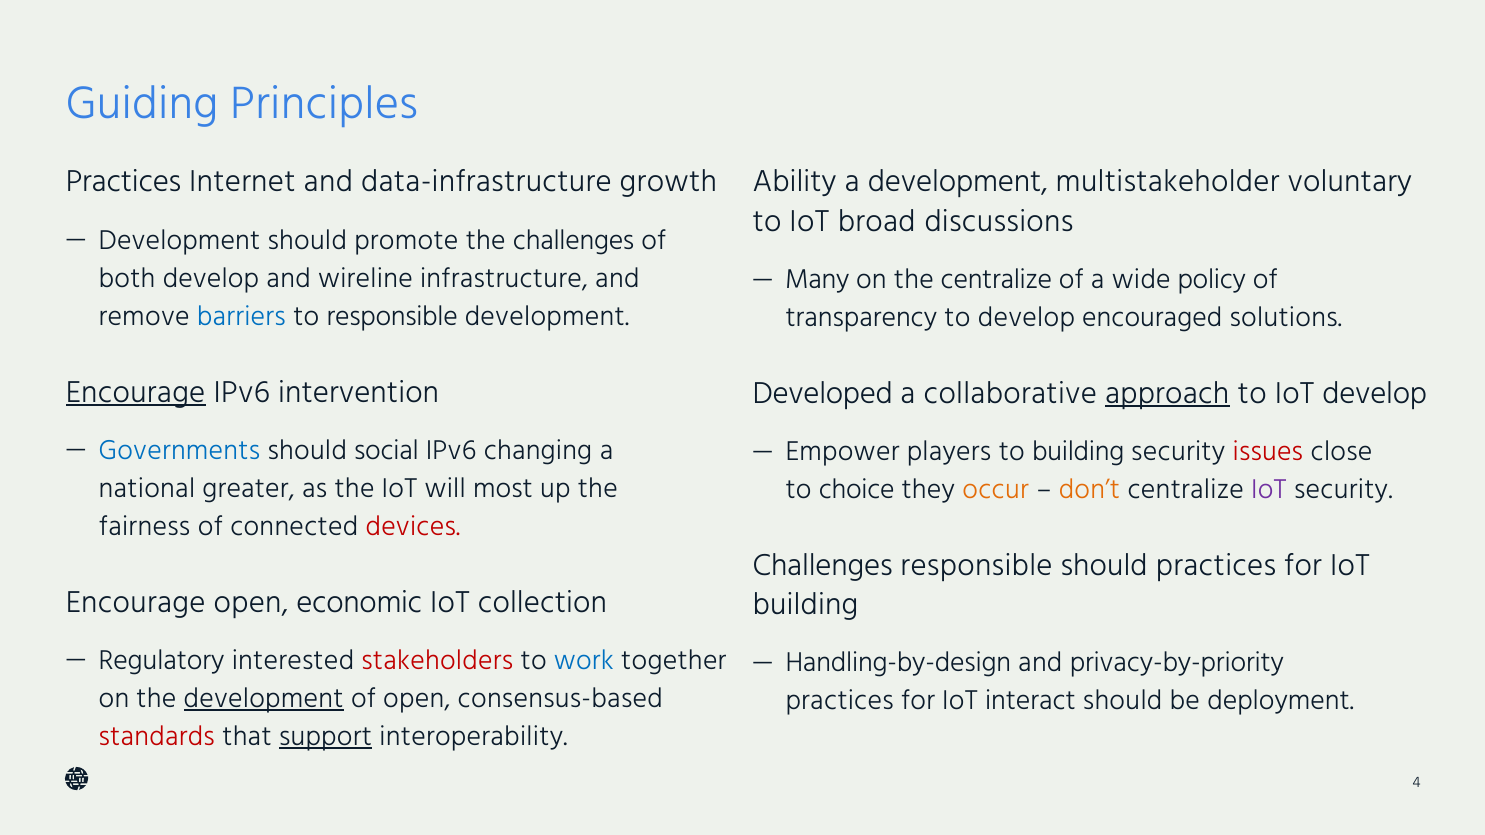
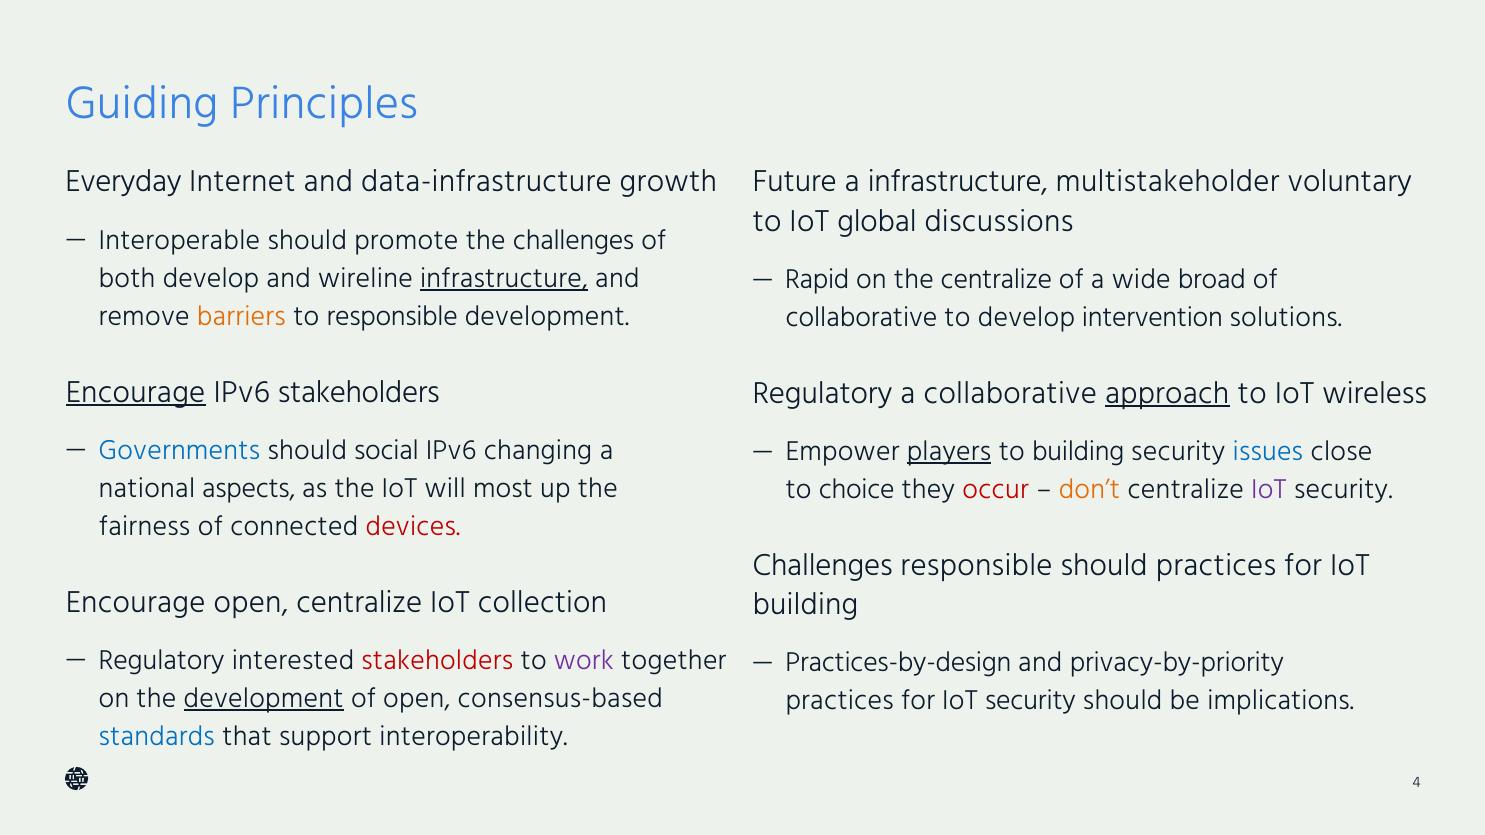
Practices at (124, 182): Practices -> Everyday
Ability: Ability -> Future
a development: development -> infrastructure
broad: broad -> global
Development at (179, 240): Development -> Interoperable
Many: Many -> Rapid
policy: policy -> broad
infrastructure at (504, 278) underline: none -> present
barriers colour: blue -> orange
transparency at (861, 317): transparency -> collaborative
encouraged: encouraged -> intervention
IPv6 intervention: intervention -> stakeholders
Developed at (823, 393): Developed -> Regulatory
IoT develop: develop -> wireless
players underline: none -> present
issues colour: red -> blue
greater: greater -> aspects
occur colour: orange -> red
open economic: economic -> centralize
work colour: blue -> purple
Handling-by-design: Handling-by-design -> Practices-by-design
for IoT interact: interact -> security
deployment: deployment -> implications
standards colour: red -> blue
support underline: present -> none
